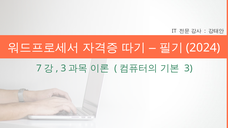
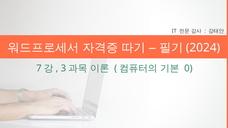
3 at (188, 68): 3 -> 0
